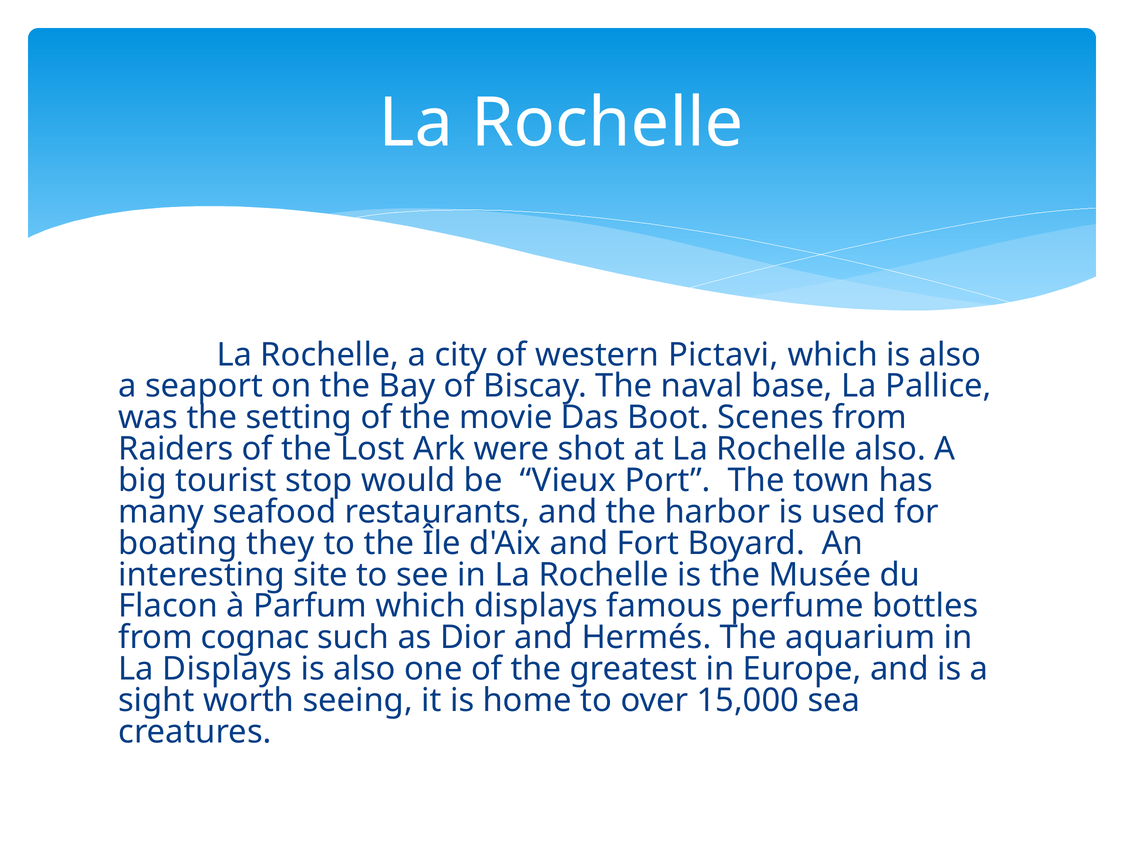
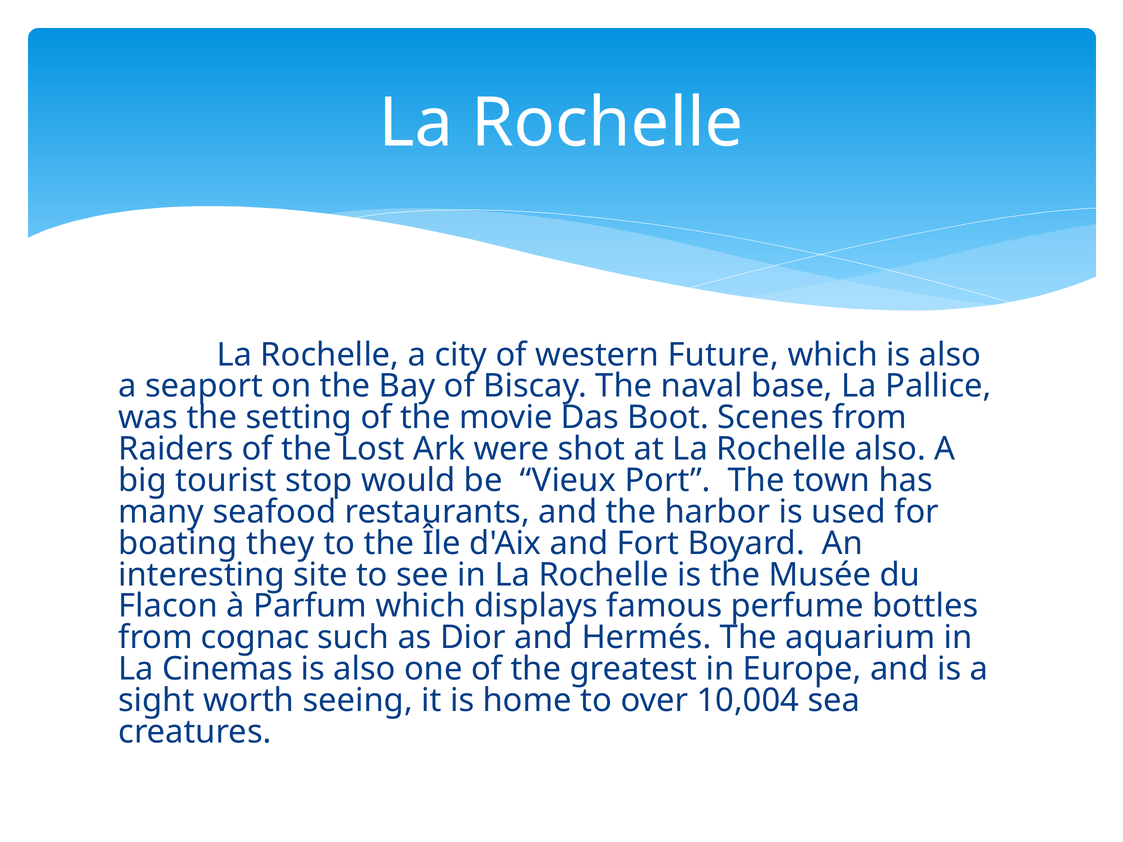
Pictavi: Pictavi -> Future
La Displays: Displays -> Cinemas
15,000: 15,000 -> 10,004
